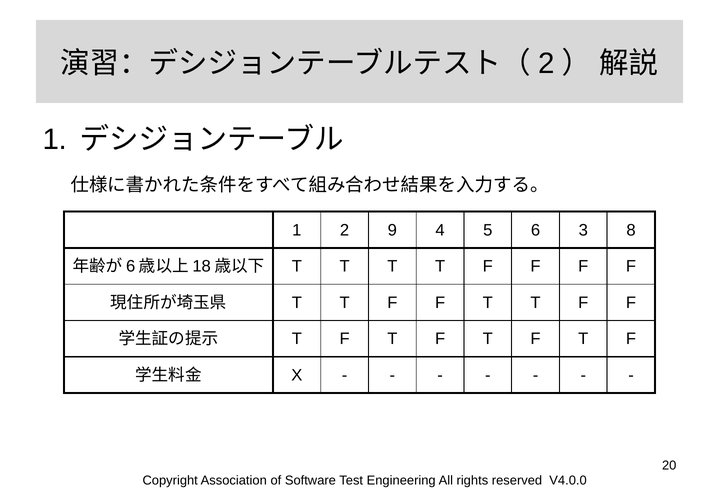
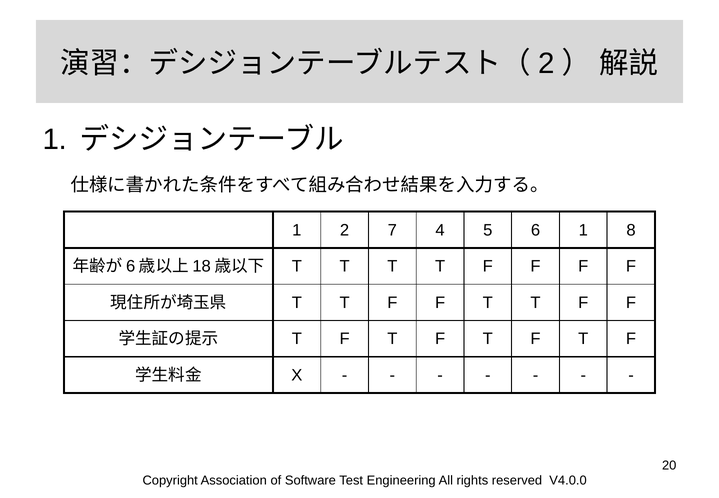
9: 9 -> 7
6 3: 3 -> 1
